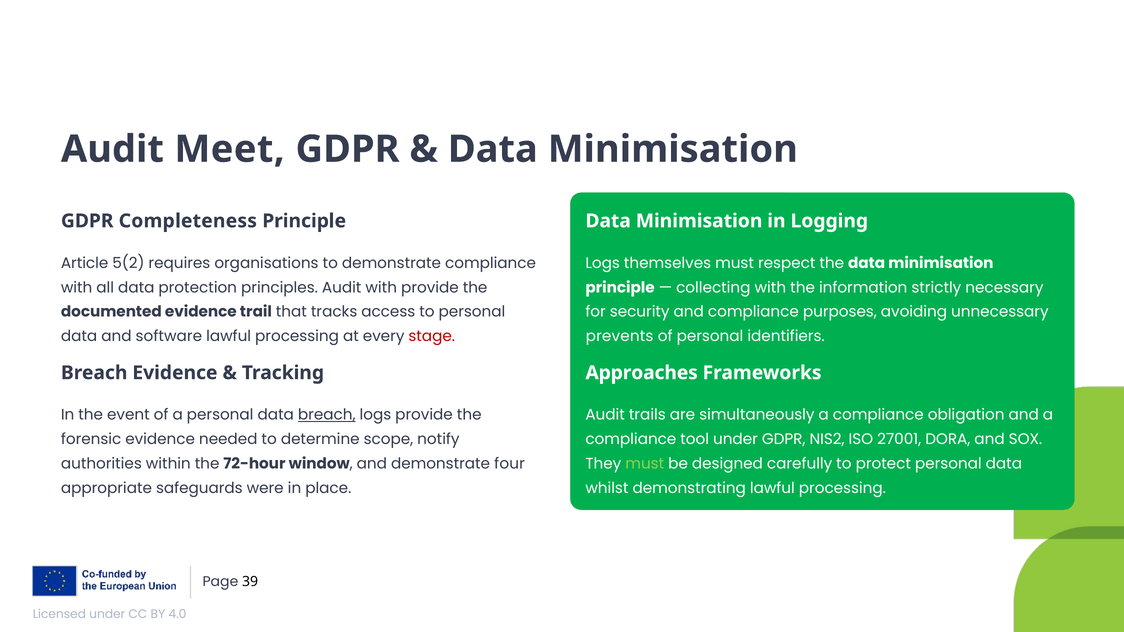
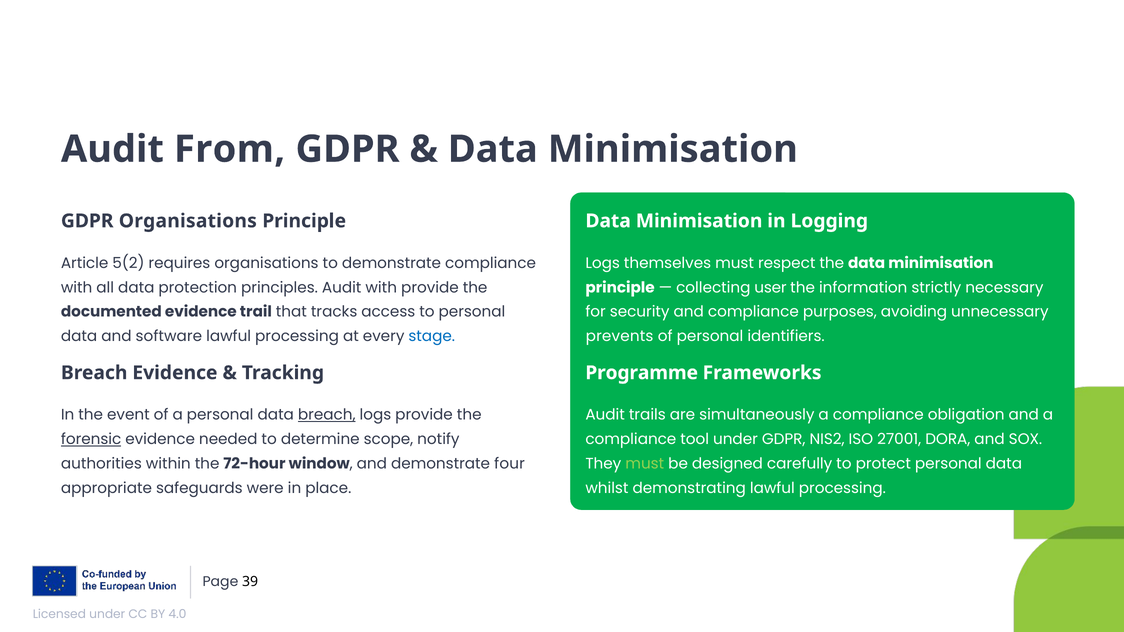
Meet: Meet -> From
GDPR Completeness: Completeness -> Organisations
collecting with: with -> user
stage colour: red -> blue
Approaches: Approaches -> Programme
forensic underline: none -> present
